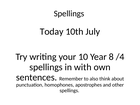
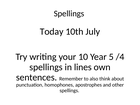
8: 8 -> 5
with: with -> lines
